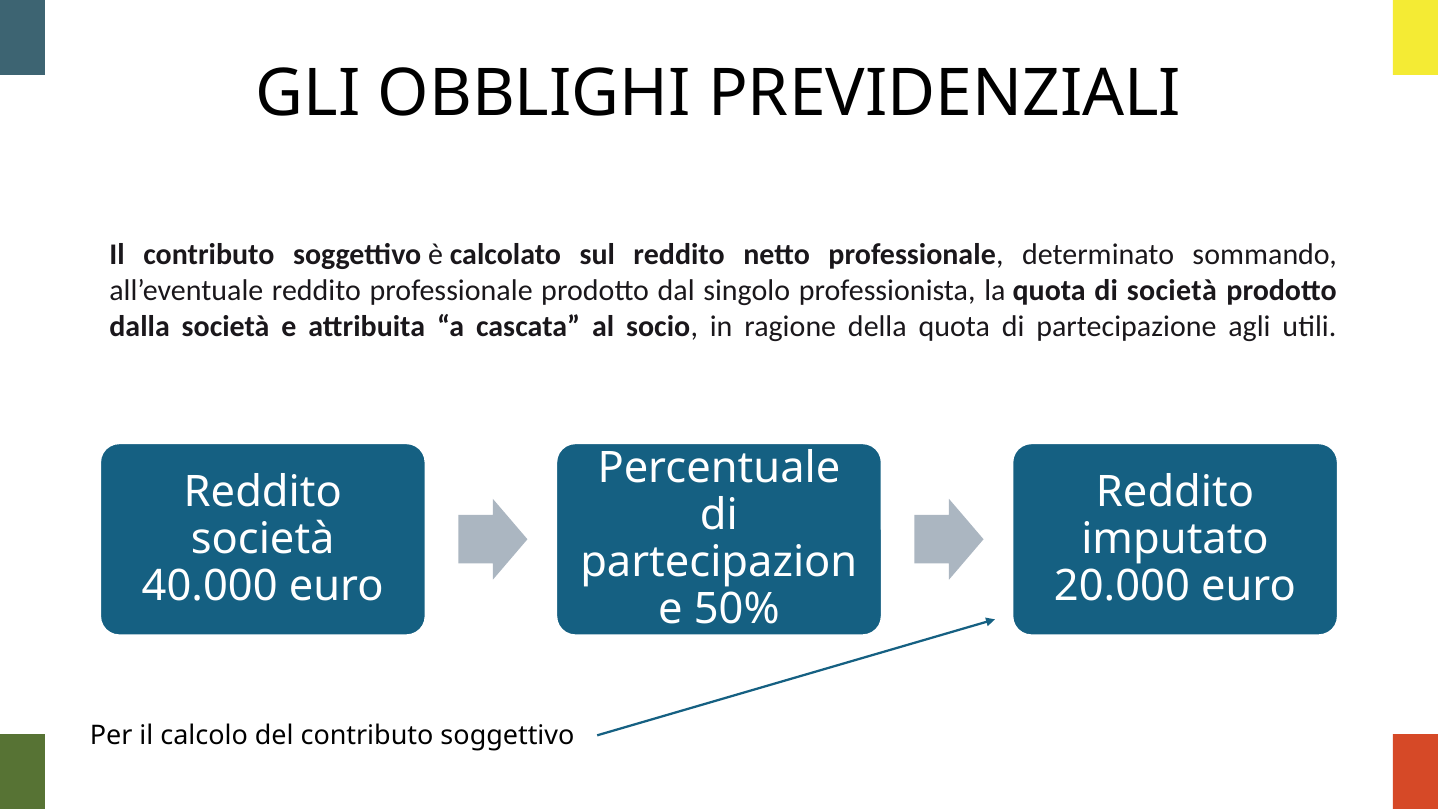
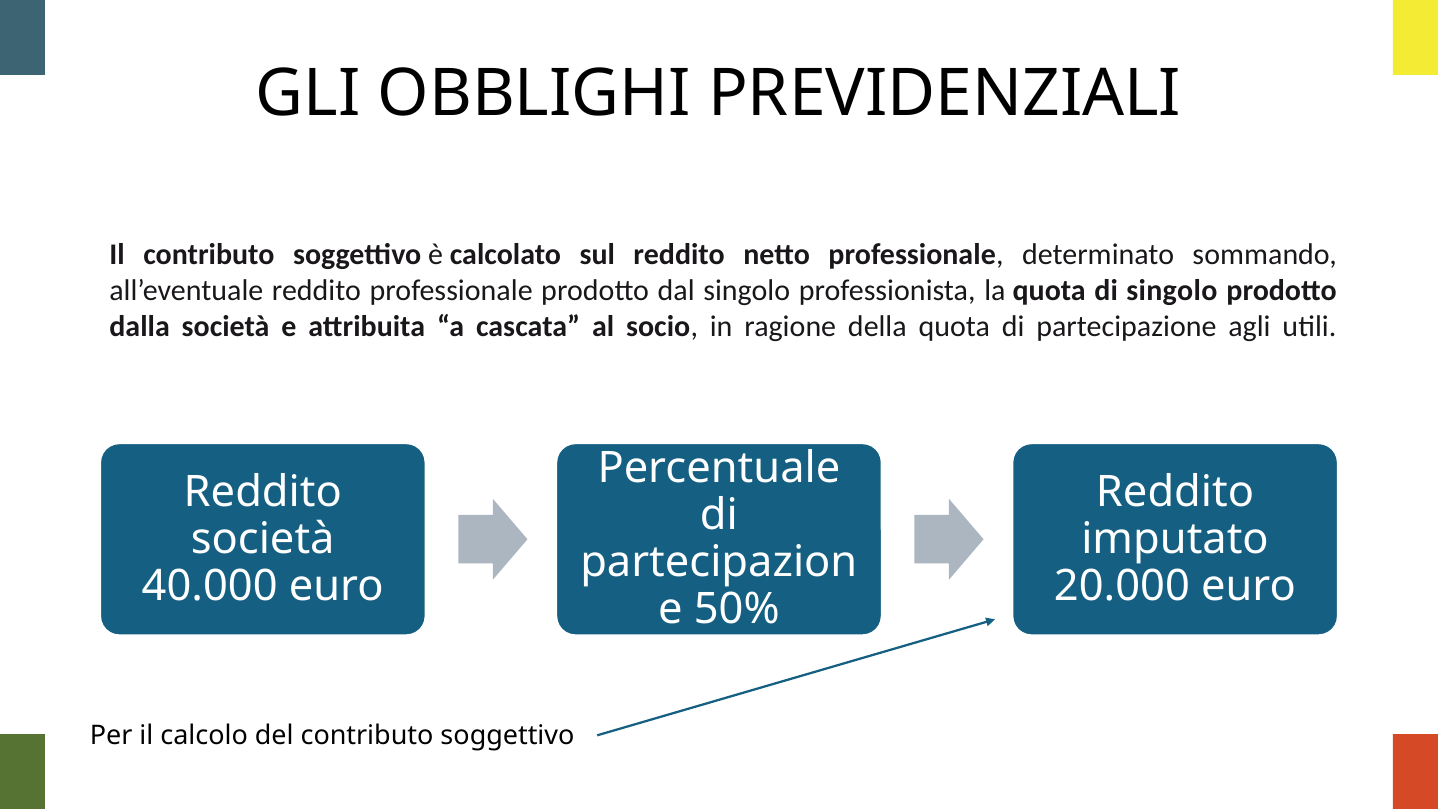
di società: società -> singolo
